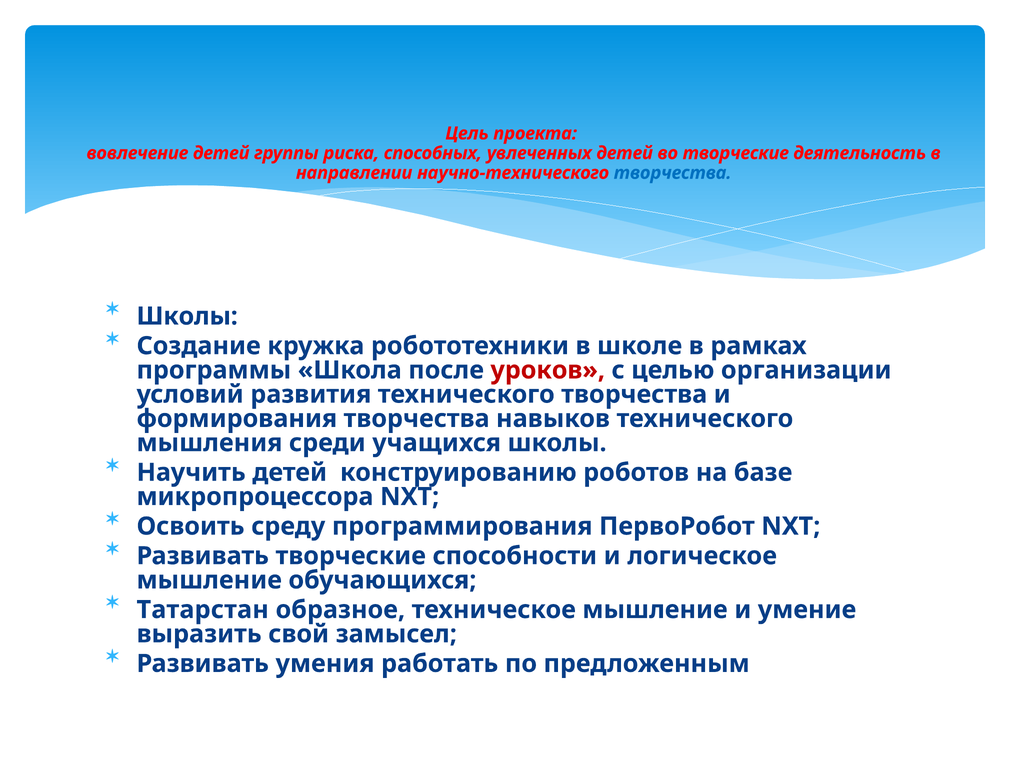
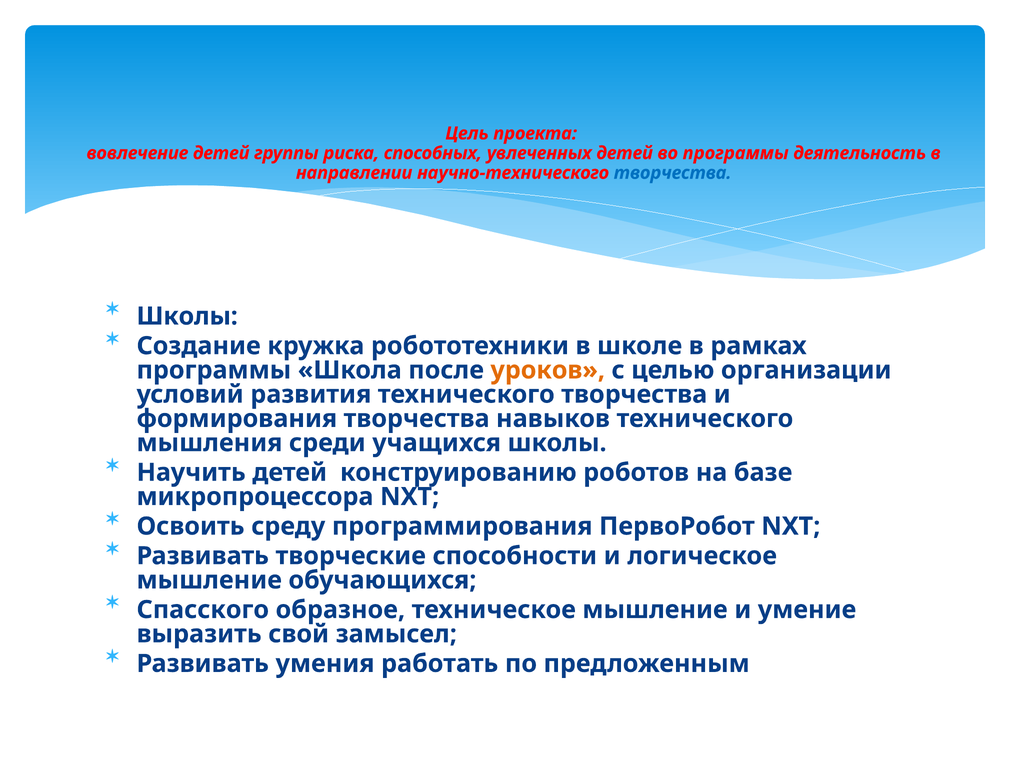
во творческие: творческие -> программы
уроков colour: red -> orange
Татарстан: Татарстан -> Спасского
